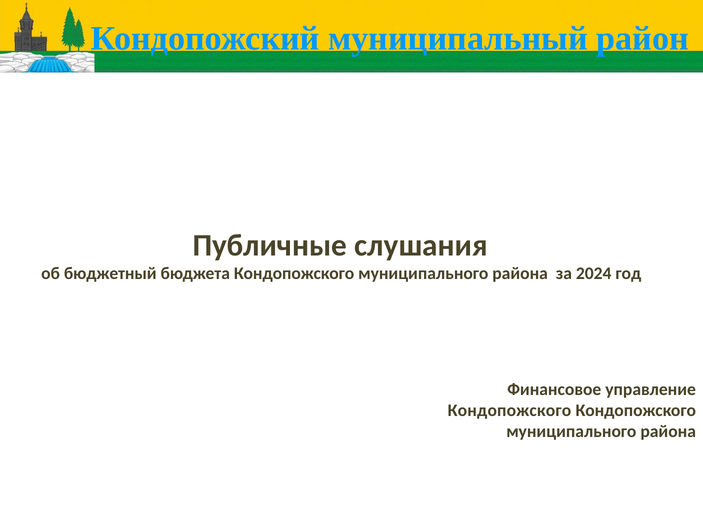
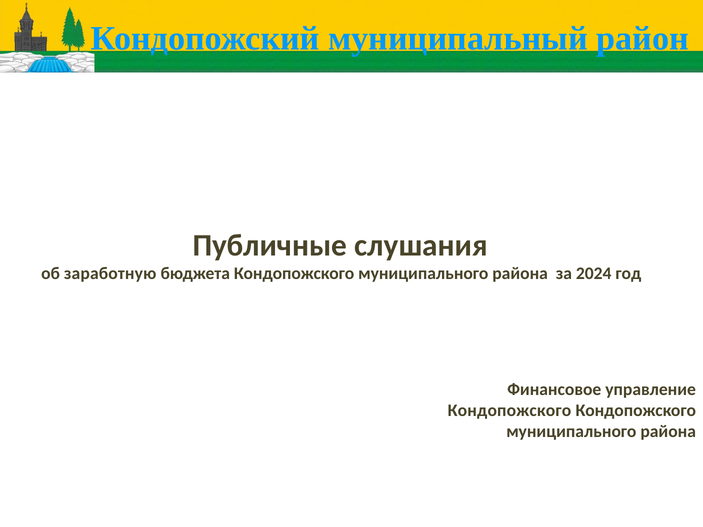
бюджетный: бюджетный -> заработную
